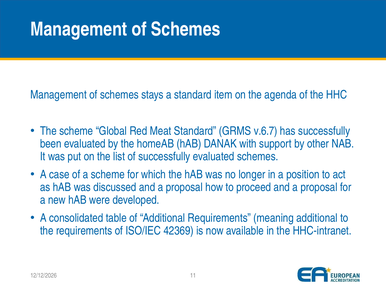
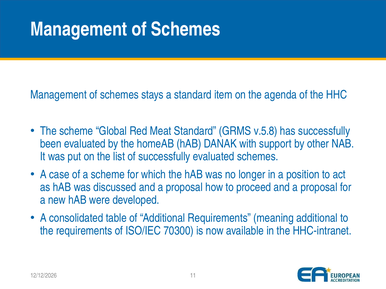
v.6.7: v.6.7 -> v.5.8
42369: 42369 -> 70300
